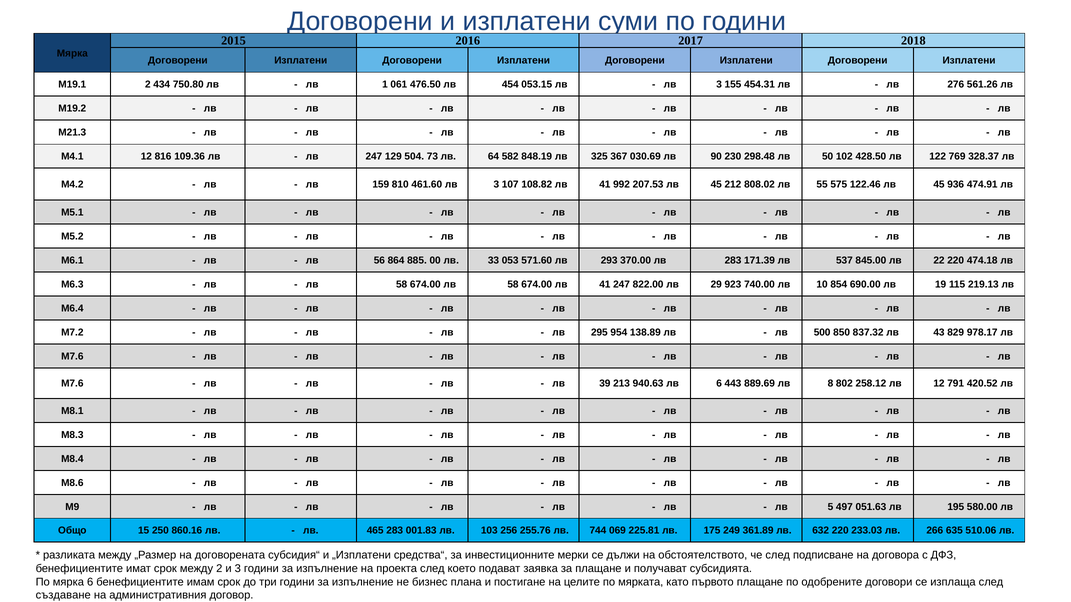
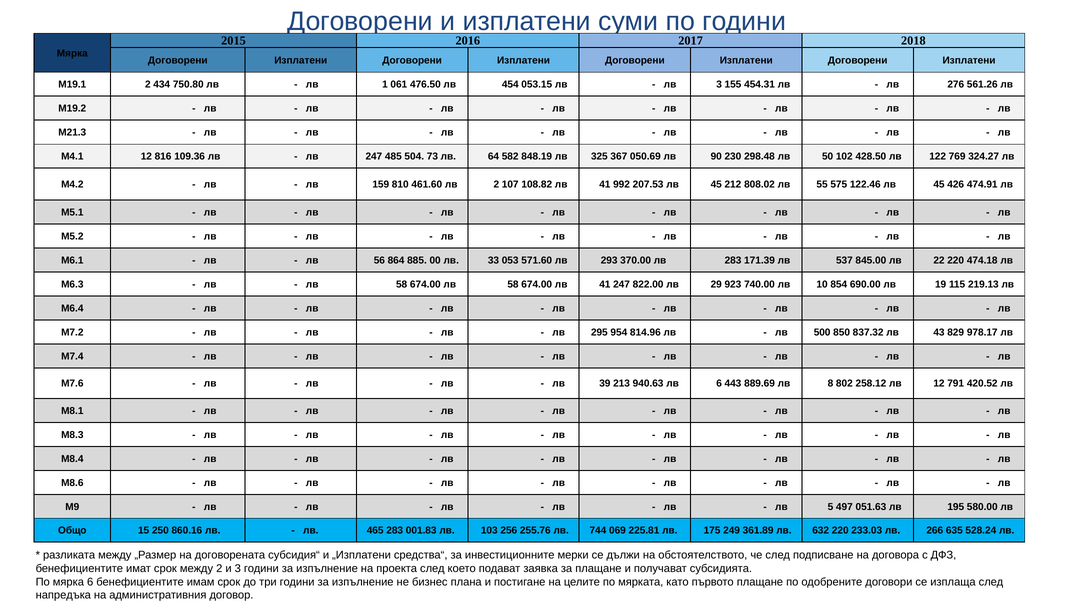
129: 129 -> 485
030.69: 030.69 -> 050.69
328.37: 328.37 -> 324.27
461.60 лв 3: 3 -> 2
936: 936 -> 426
138.89: 138.89 -> 814.96
M7.6 at (72, 357): M7.6 -> M7.4
510.06: 510.06 -> 528.24
създаване: създаване -> напредъка
